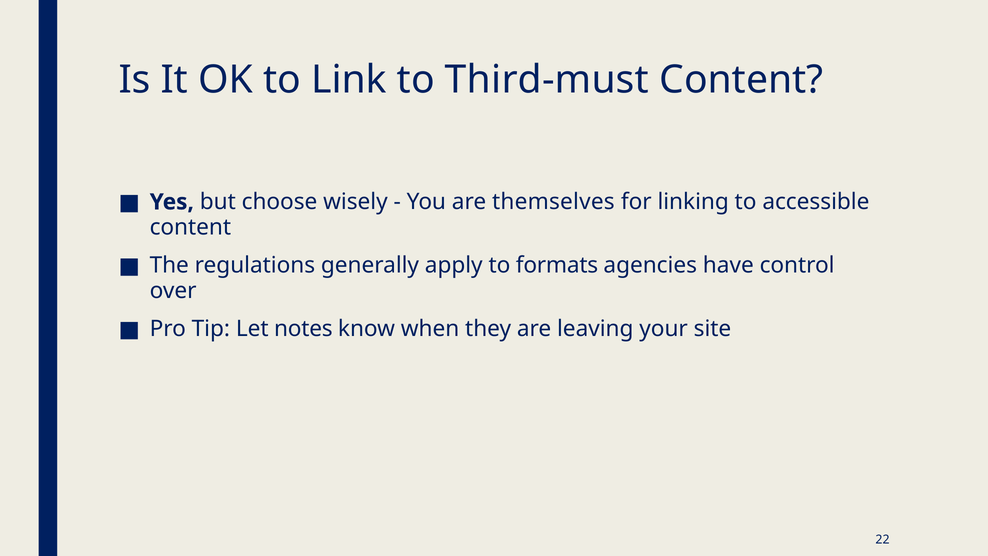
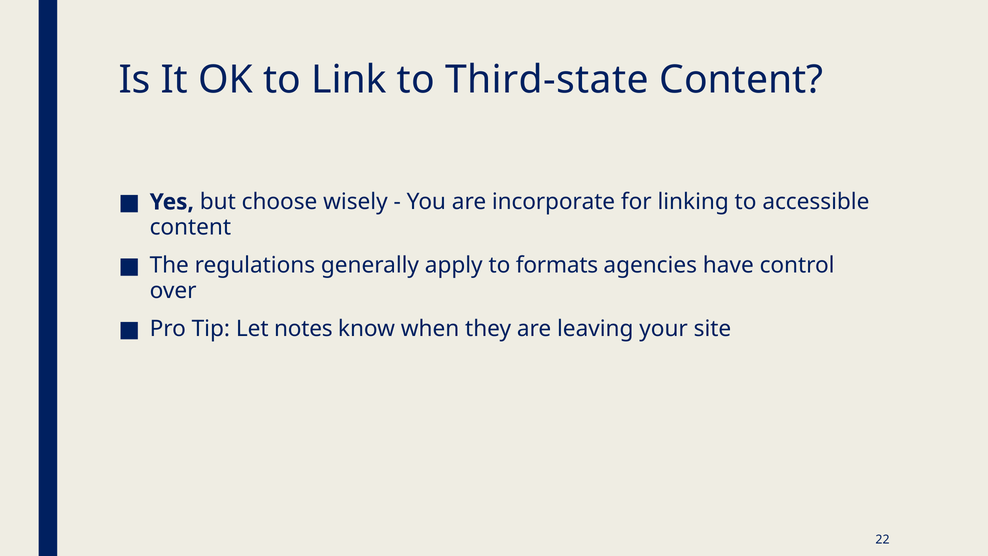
Third-must: Third-must -> Third-state
themselves: themselves -> incorporate
